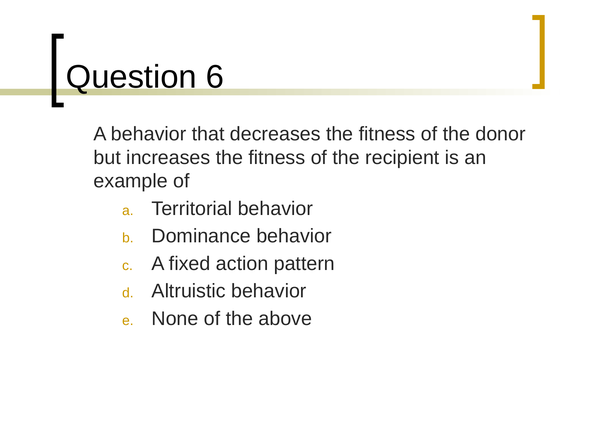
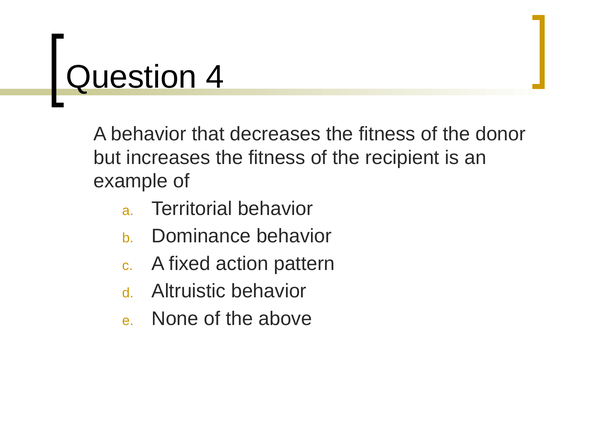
6: 6 -> 4
